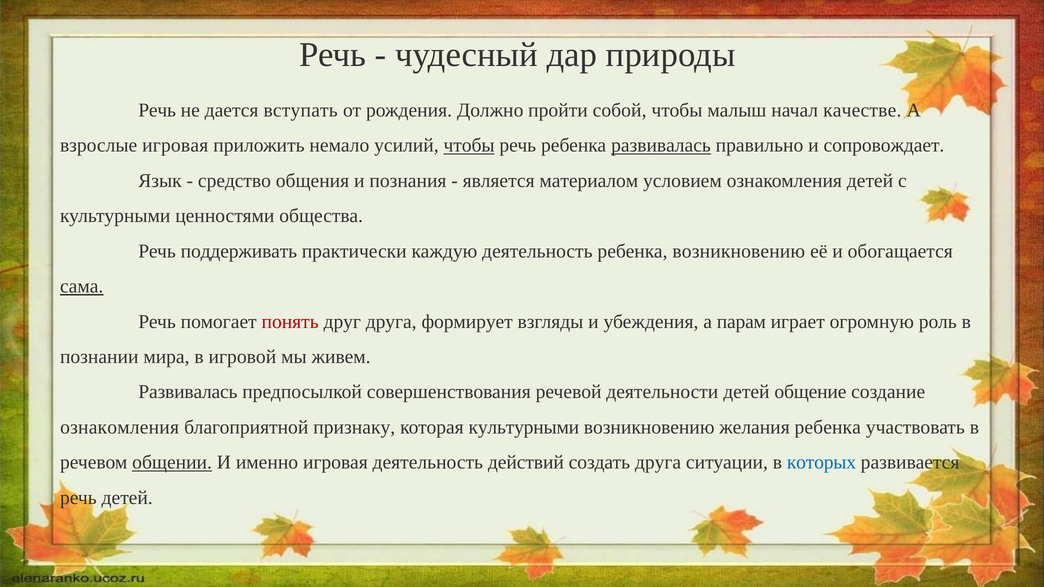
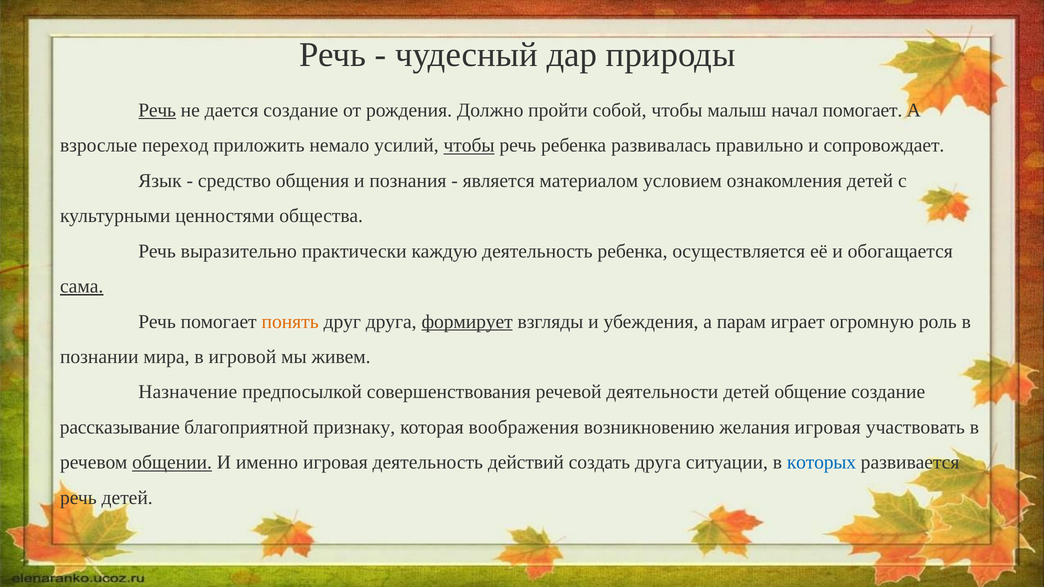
Речь at (157, 110) underline: none -> present
дается вступать: вступать -> создание
начал качестве: качестве -> помогает
взрослые игровая: игровая -> переход
развивалась at (661, 146) underline: present -> none
поддерживать: поддерживать -> выразительно
ребенка возникновению: возникновению -> осуществляется
понять colour: red -> orange
формирует underline: none -> present
Развивалась at (188, 392): Развивалась -> Назначение
ознакомления at (120, 427): ознакомления -> рассказывание
которая культурными: культурными -> воображения
желания ребенка: ребенка -> игровая
